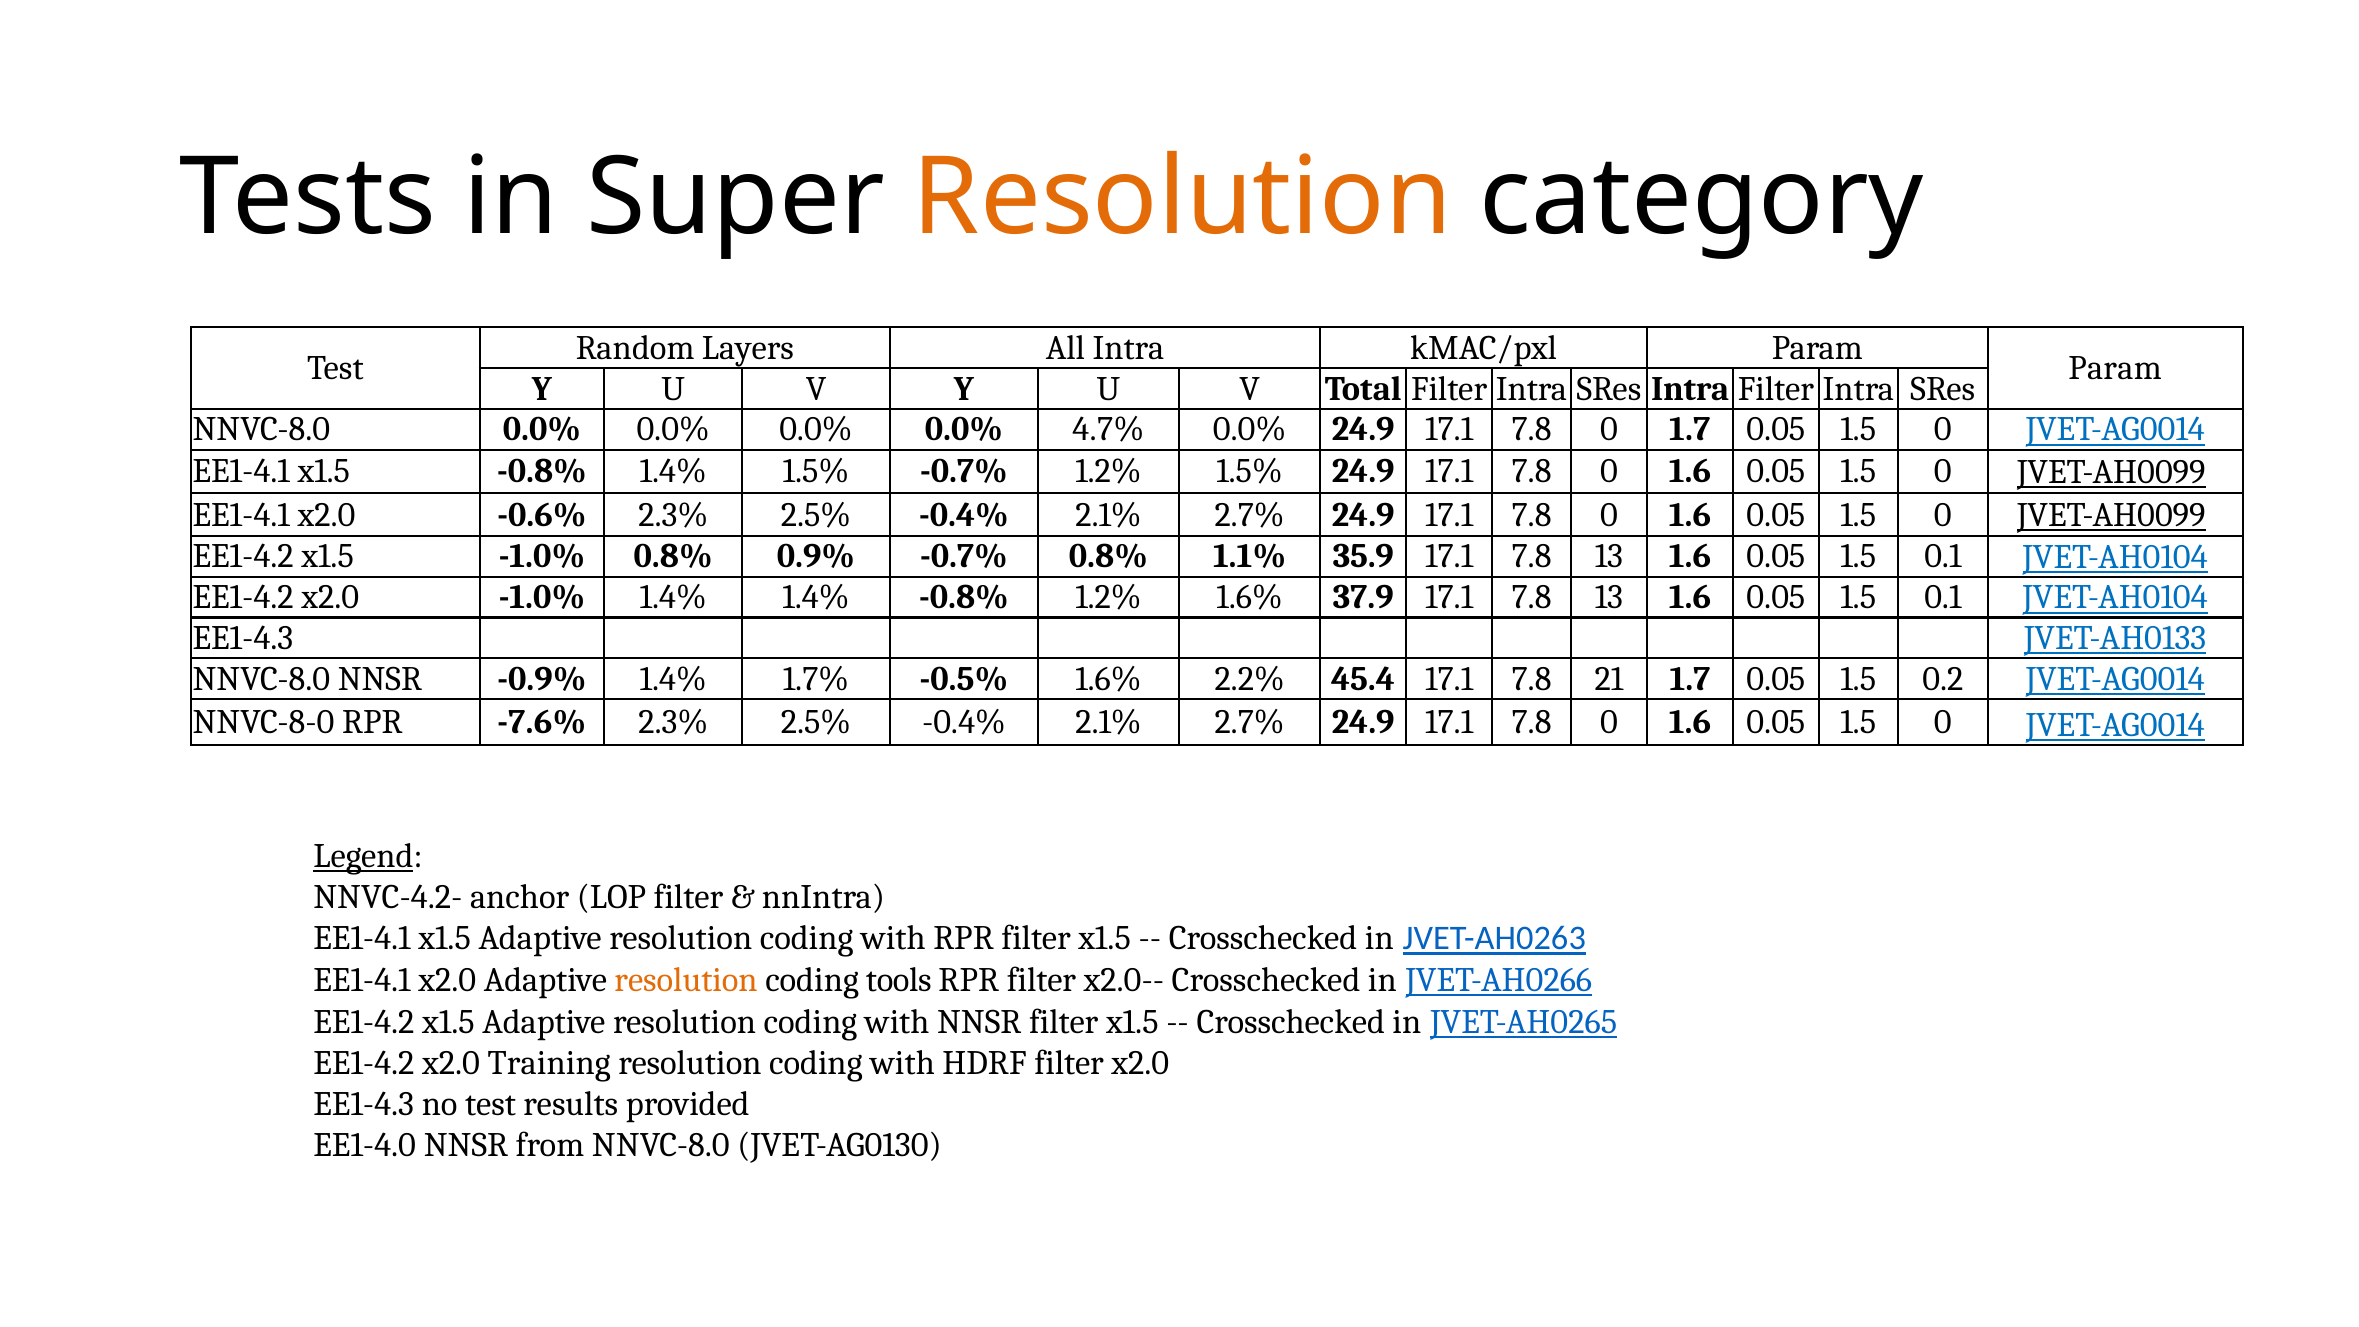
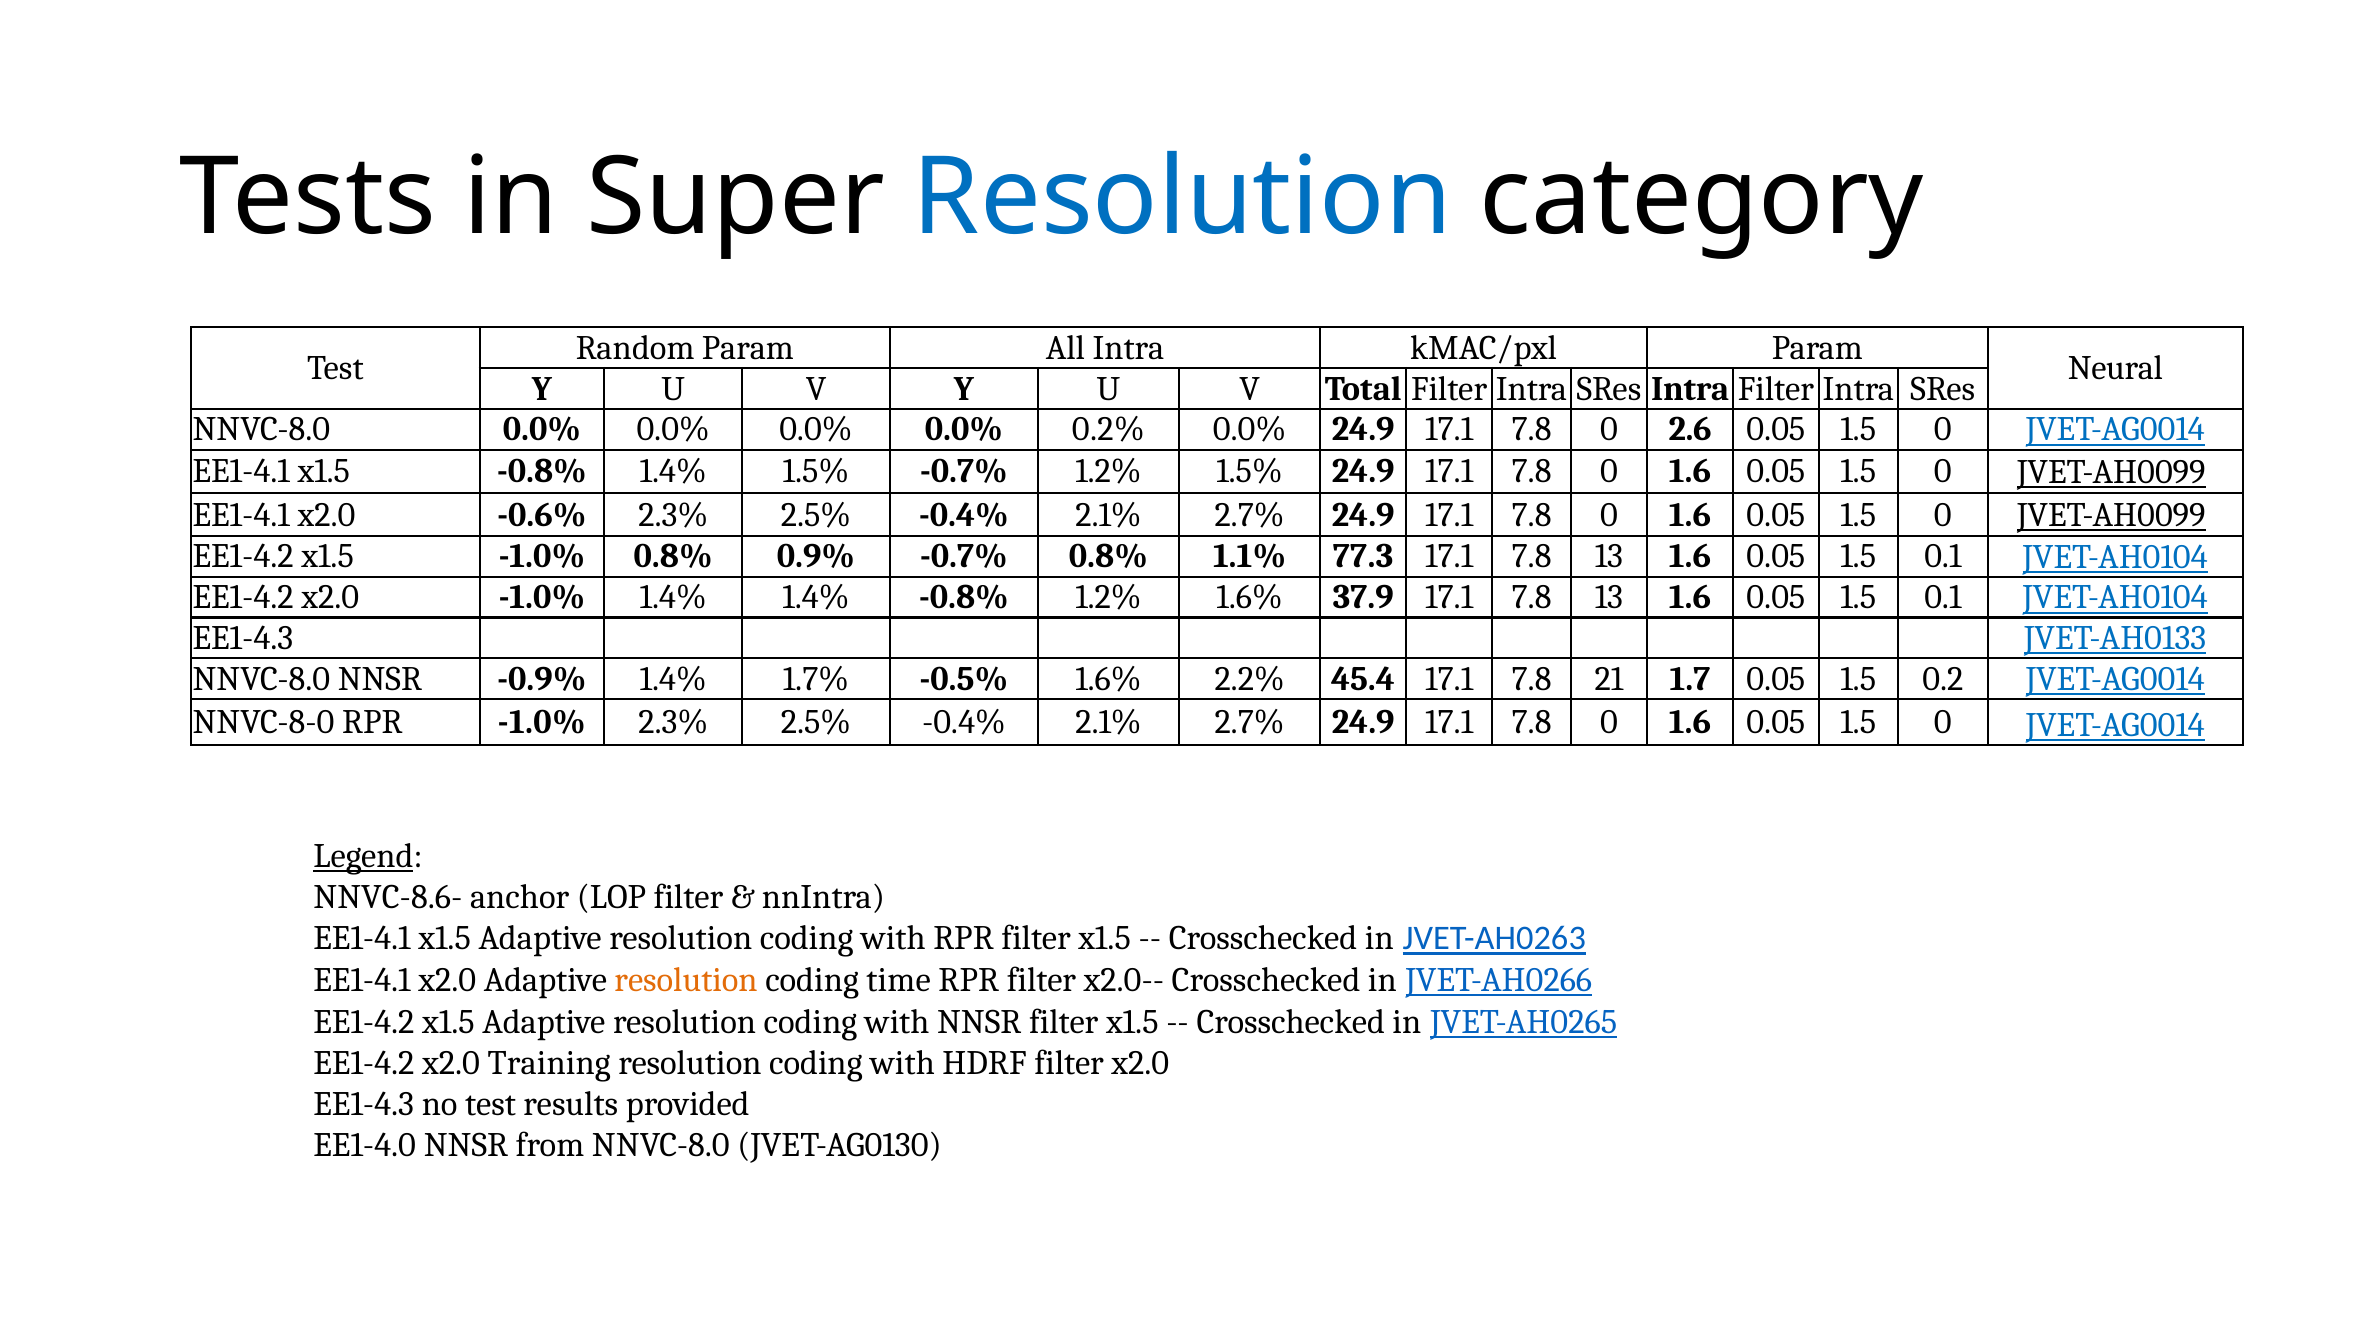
Resolution at (1182, 198) colour: orange -> blue
Random Layers: Layers -> Param
Param at (2115, 368): Param -> Neural
4.7%: 4.7% -> 0.2%
0 1.7: 1.7 -> 2.6
35.9: 35.9 -> 77.3
RPR -7.6%: -7.6% -> -1.0%
NNVC-4.2-: NNVC-4.2- -> NNVC-8.6-
tools: tools -> time
